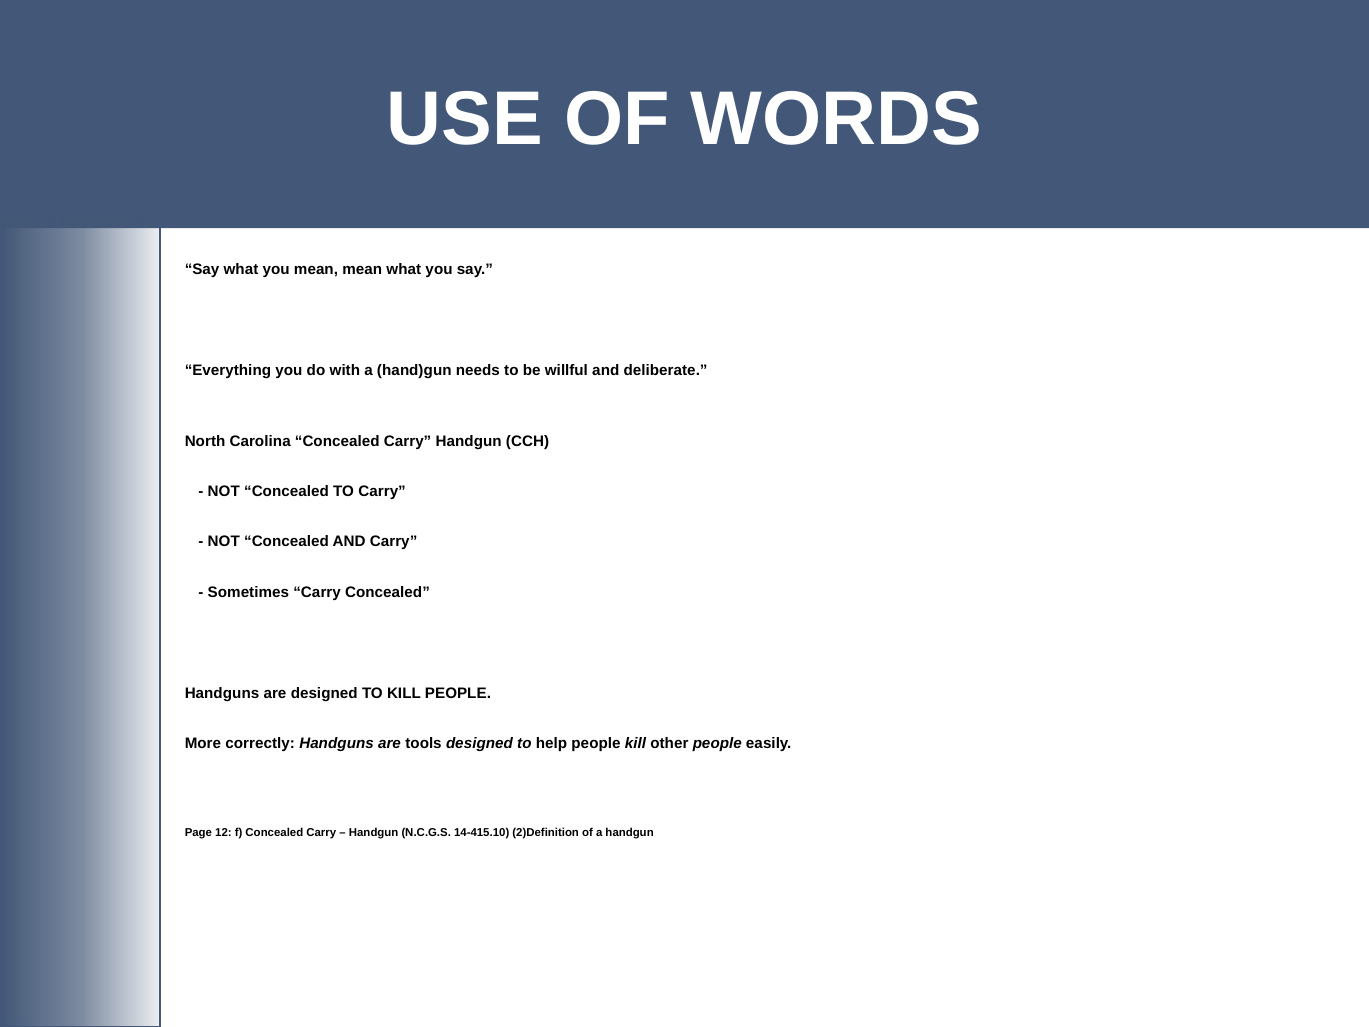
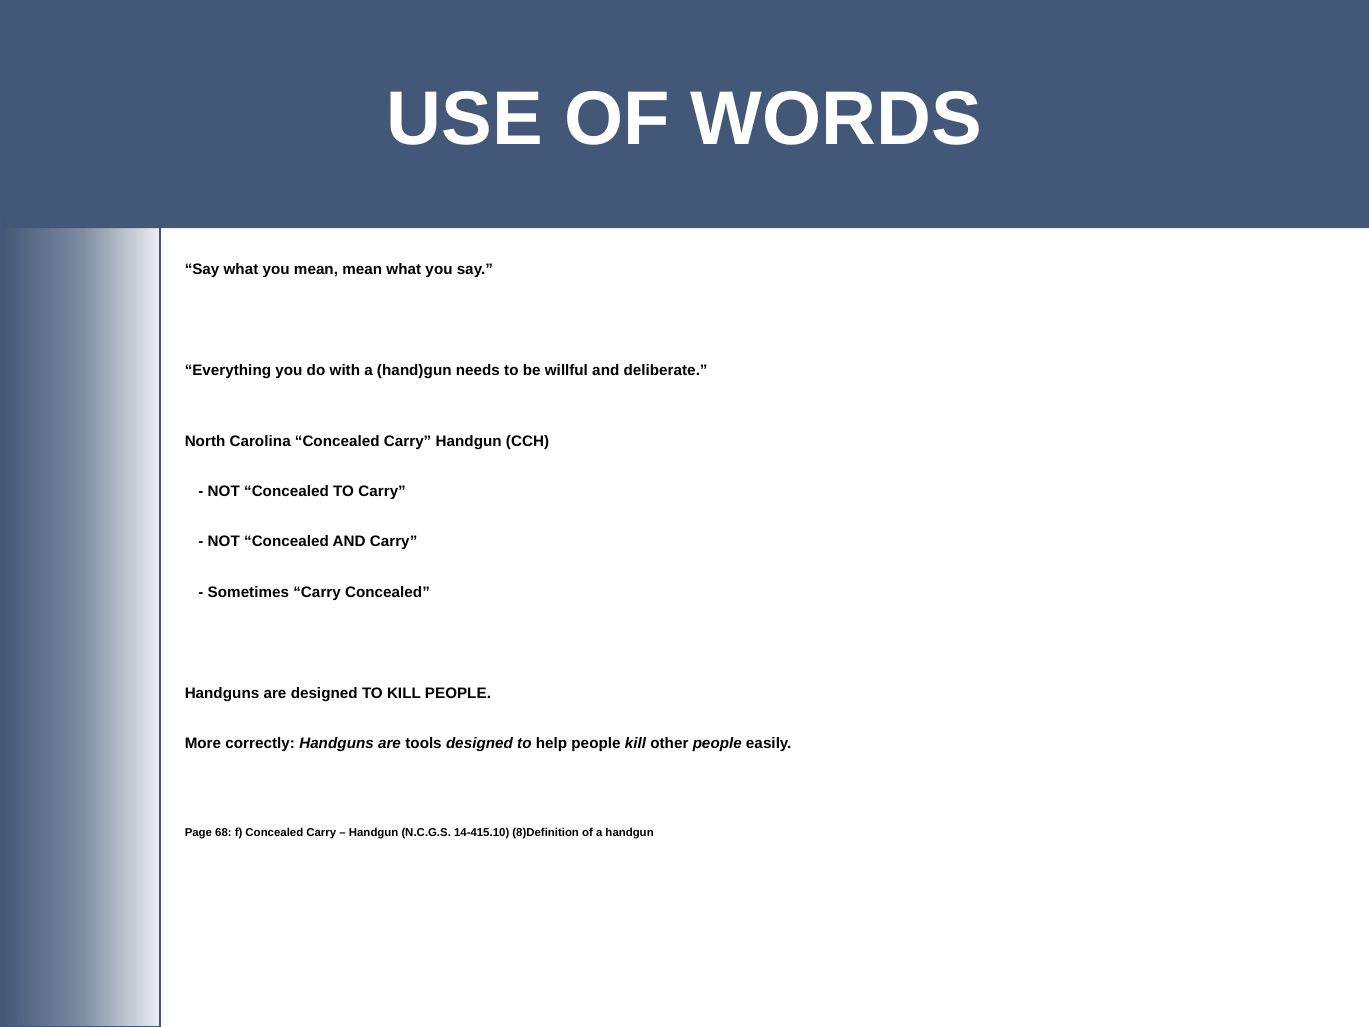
12: 12 -> 68
2)Definition: 2)Definition -> 8)Definition
